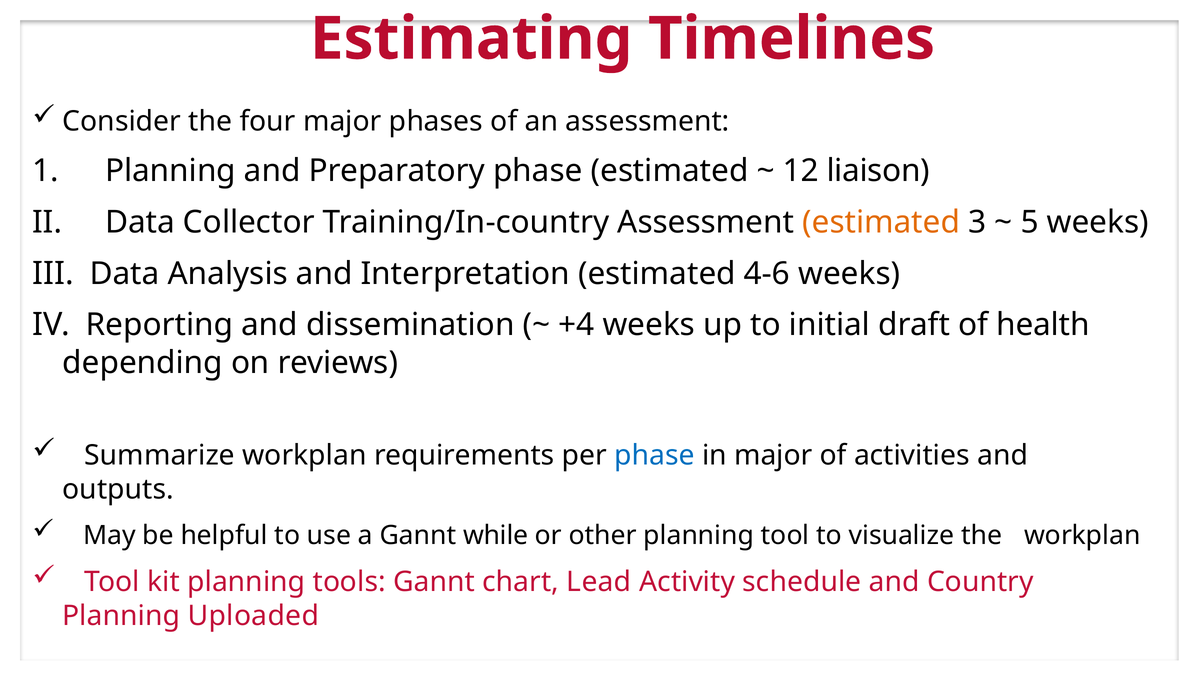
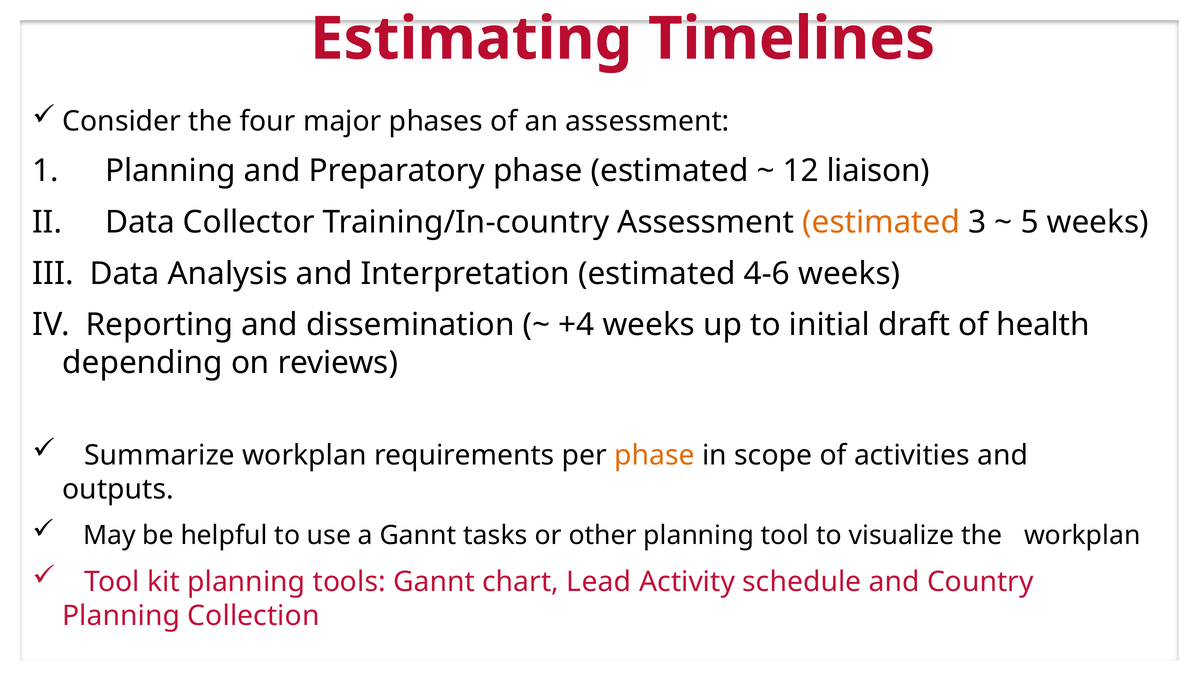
phase at (654, 455) colour: blue -> orange
in major: major -> scope
while: while -> tasks
Uploaded: Uploaded -> Collection
